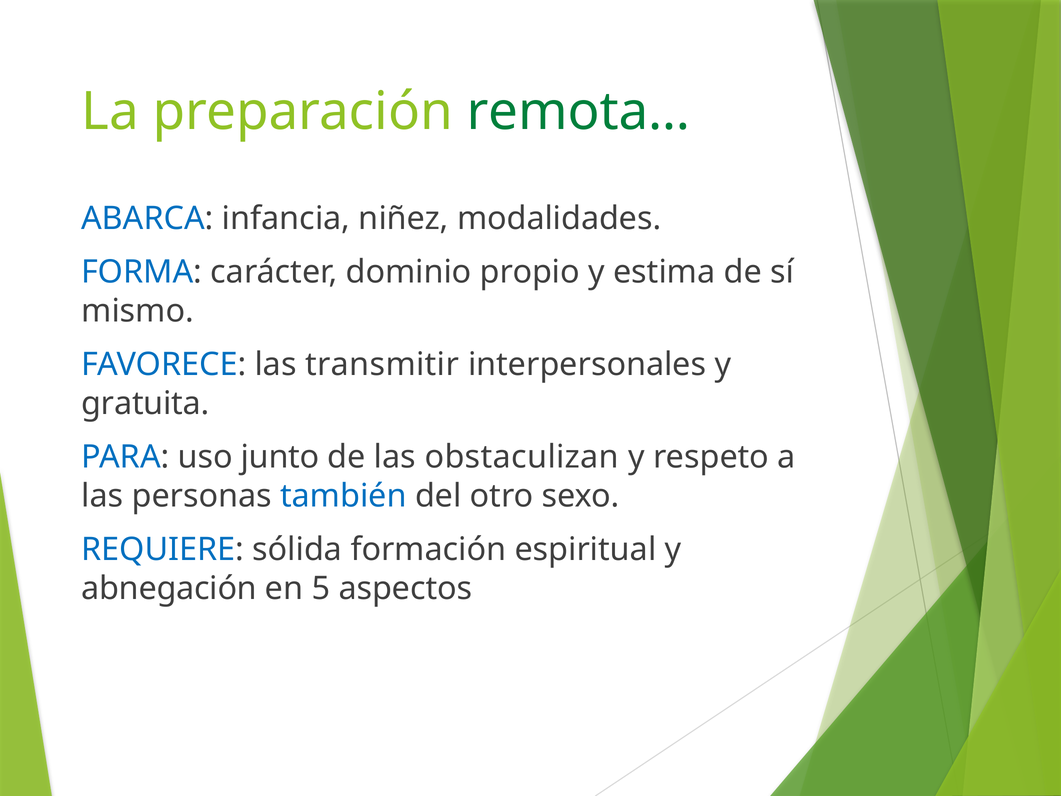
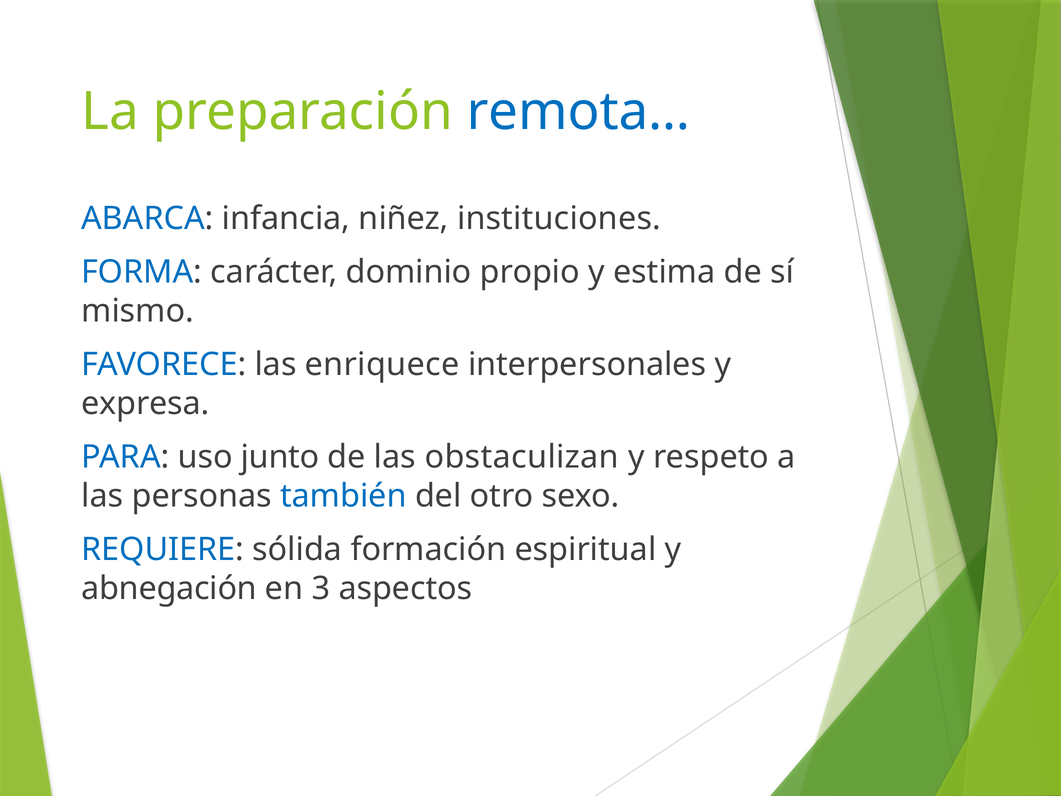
remota… colour: green -> blue
modalidades: modalidades -> instituciones
transmitir: transmitir -> enriquece
gratuita: gratuita -> expresa
5: 5 -> 3
